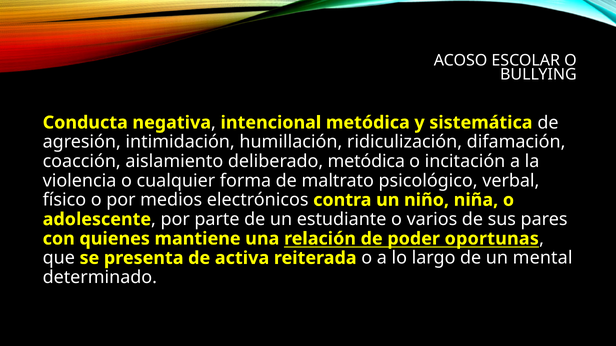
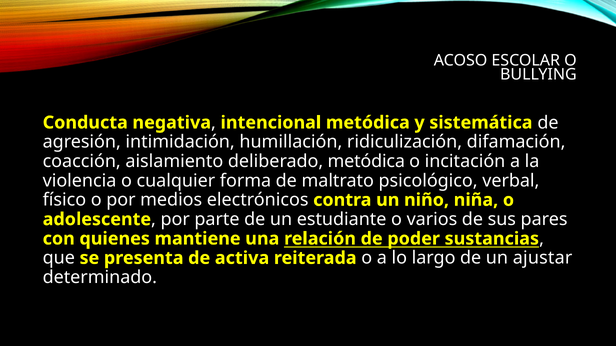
oportunas: oportunas -> sustancias
mental: mental -> ajustar
